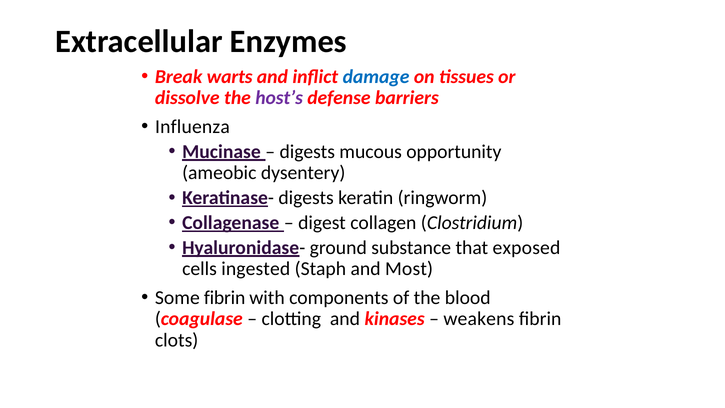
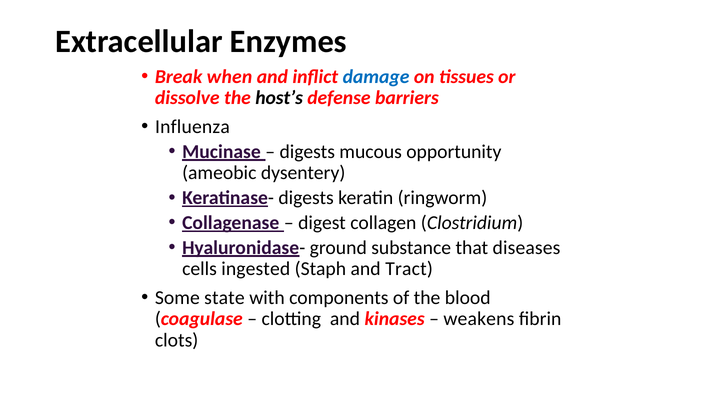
warts: warts -> when
host’s colour: purple -> black
exposed: exposed -> diseases
Most: Most -> Tract
Some fibrin: fibrin -> state
